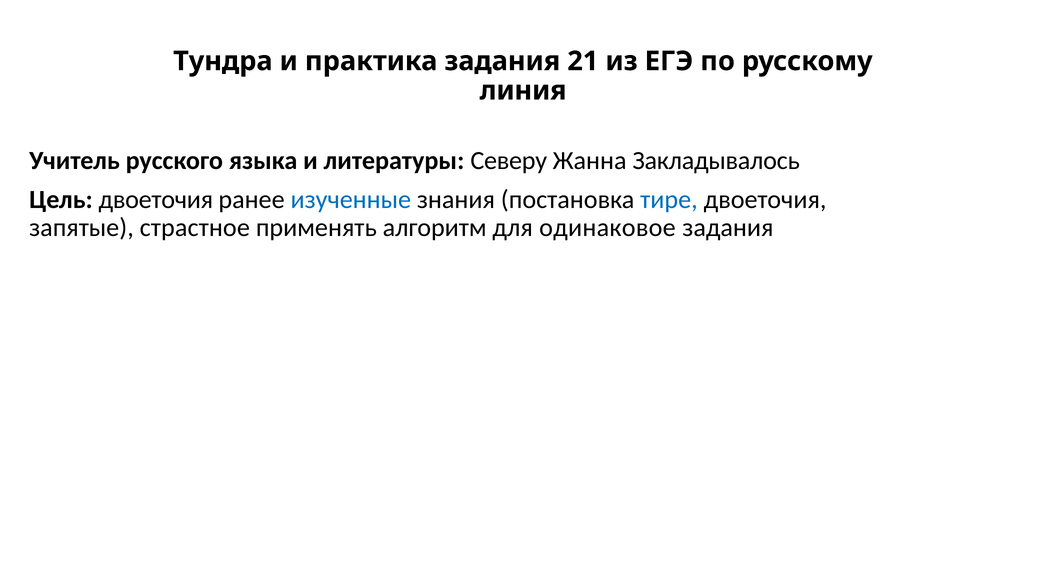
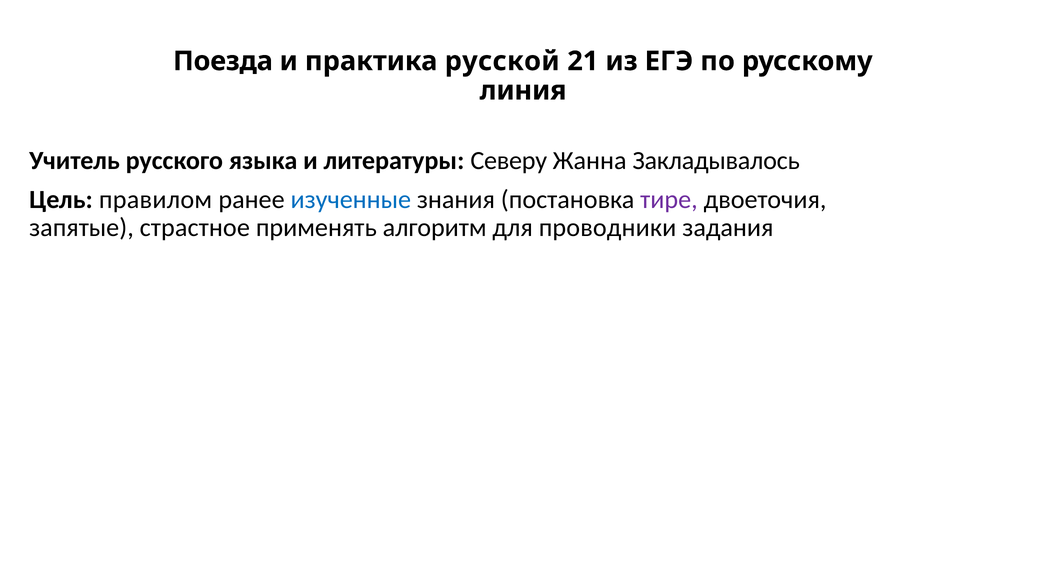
Тундра: Тундра -> Поезда
практика задания: задания -> русской
Цель двоеточия: двоеточия -> правилом
тире colour: blue -> purple
одинаковое: одинаковое -> проводники
